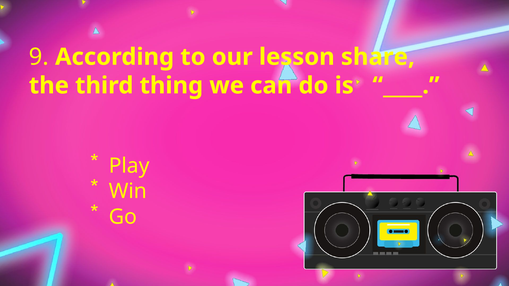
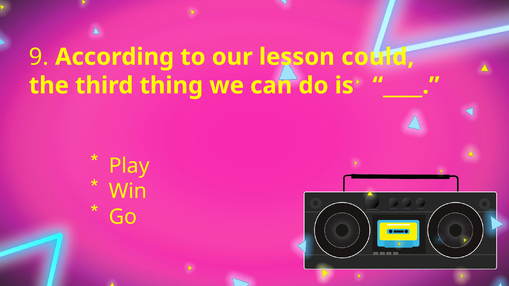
share: share -> could
